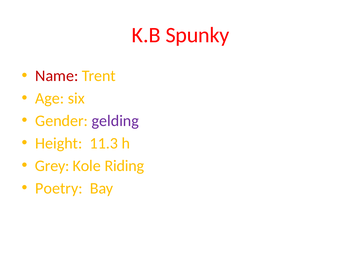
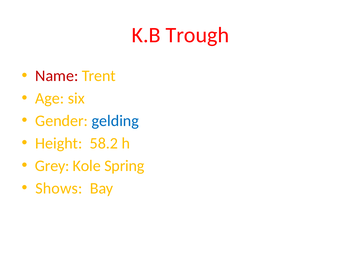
Spunky: Spunky -> Trough
gelding colour: purple -> blue
11.3: 11.3 -> 58.2
Riding: Riding -> Spring
Poetry: Poetry -> Shows
